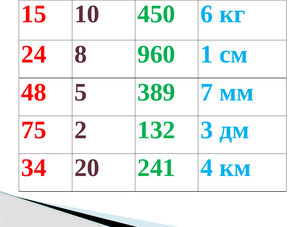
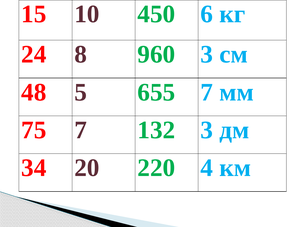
960 1: 1 -> 3
389: 389 -> 655
75 2: 2 -> 7
241: 241 -> 220
